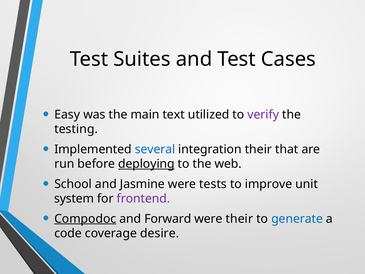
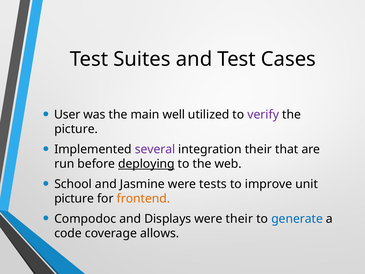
Easy: Easy -> User
text: text -> well
testing at (76, 129): testing -> picture
several colour: blue -> purple
system at (74, 198): system -> picture
frontend colour: purple -> orange
Compodoc underline: present -> none
Forward: Forward -> Displays
desire: desire -> allows
